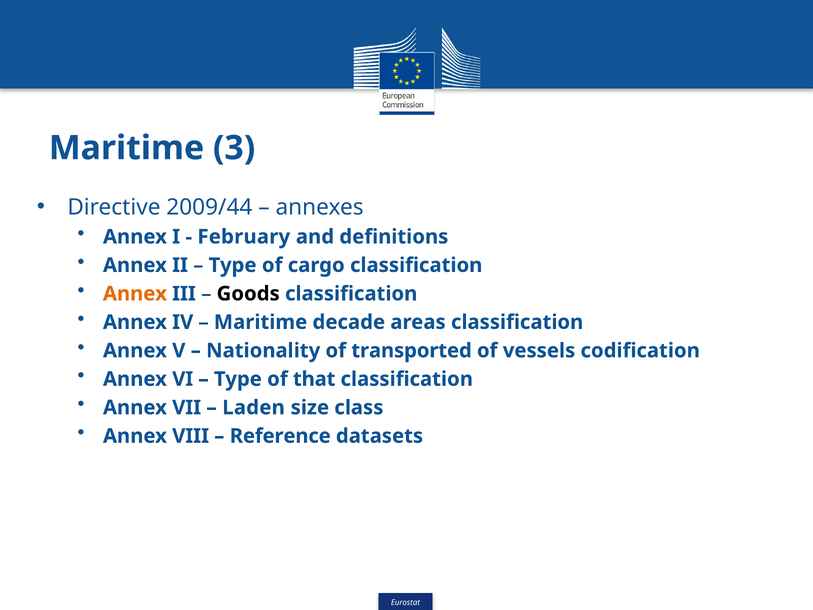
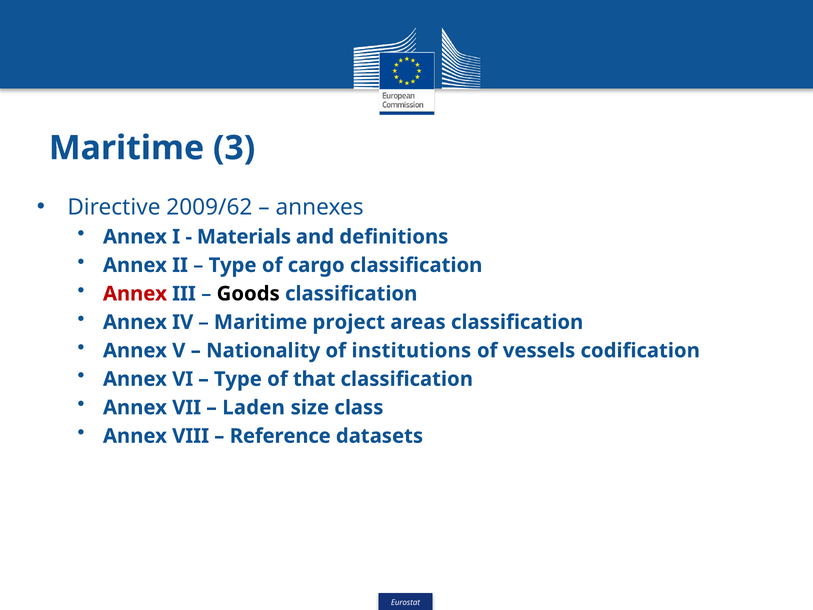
2009/44: 2009/44 -> 2009/62
February: February -> Materials
Annex at (135, 294) colour: orange -> red
decade: decade -> project
transported: transported -> institutions
